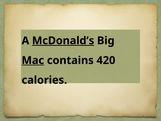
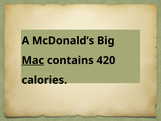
McDonald’s underline: present -> none
